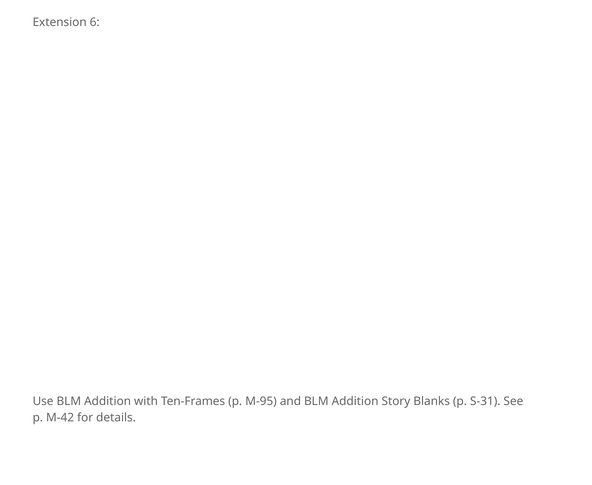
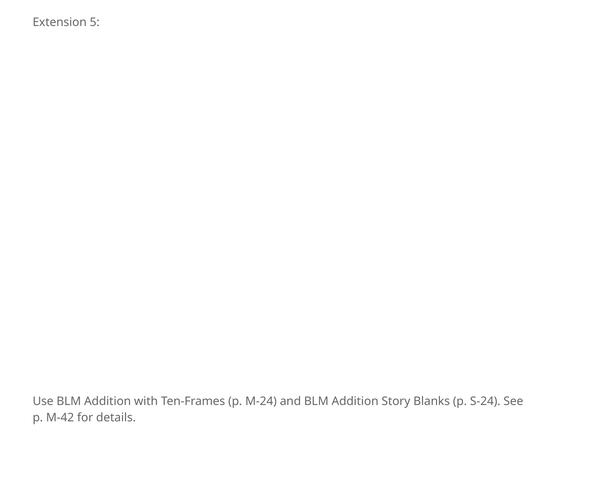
6: 6 -> 5
M-95: M-95 -> M-24
S-31: S-31 -> S-24
